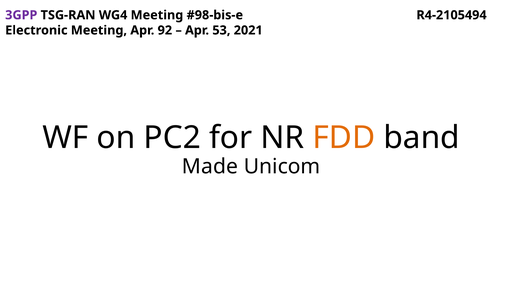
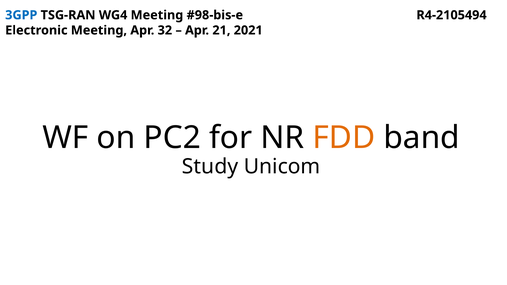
3GPP colour: purple -> blue
92: 92 -> 32
53: 53 -> 21
Made: Made -> Study
